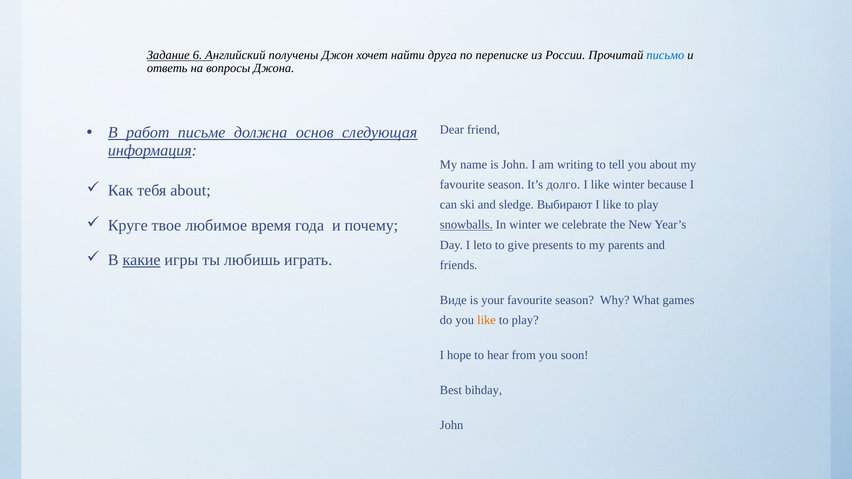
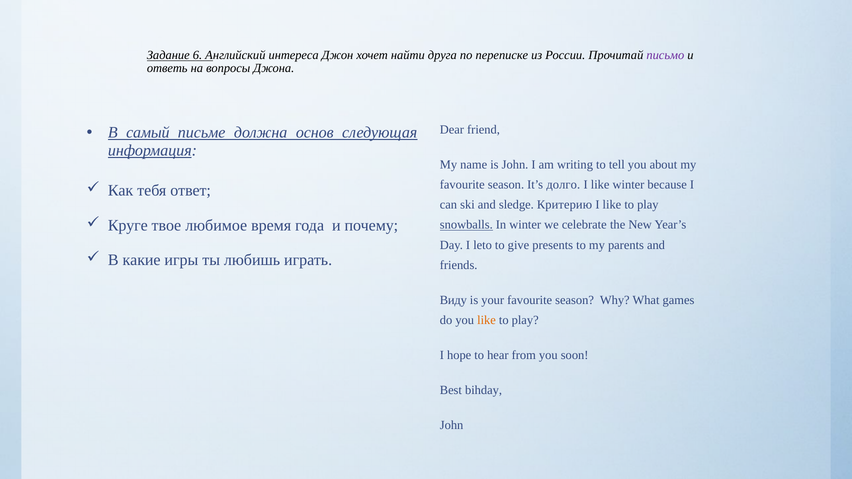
получены: получены -> интереса
письмо colour: blue -> purple
работ: работ -> самый
тебя about: about -> ответ
Выбирают: Выбирают -> Критерию
какие underline: present -> none
Виде: Виде -> Виду
